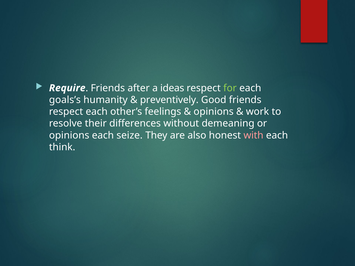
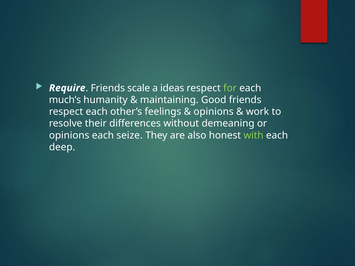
after: after -> scale
goals’s: goals’s -> much’s
preventively: preventively -> maintaining
with colour: pink -> light green
think: think -> deep
